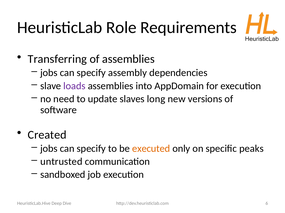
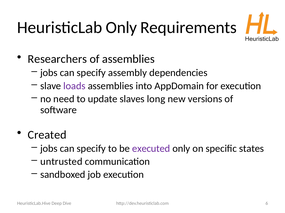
HeuristicLab Role: Role -> Only
Transferring: Transferring -> Researchers
executed colour: orange -> purple
peaks: peaks -> states
